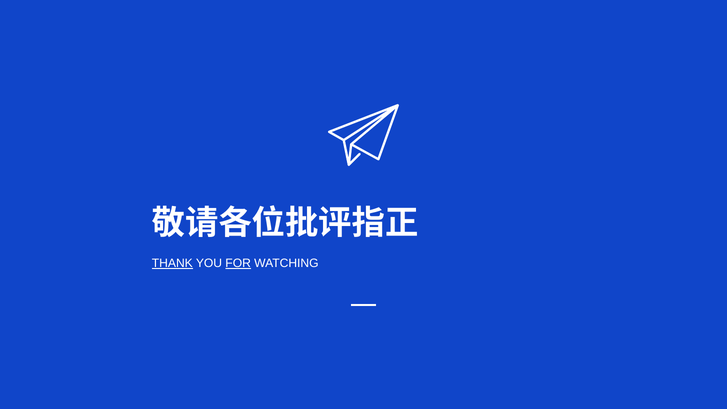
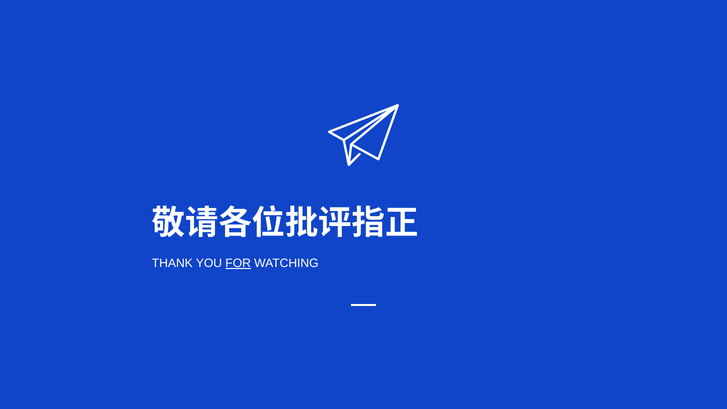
THANK underline: present -> none
